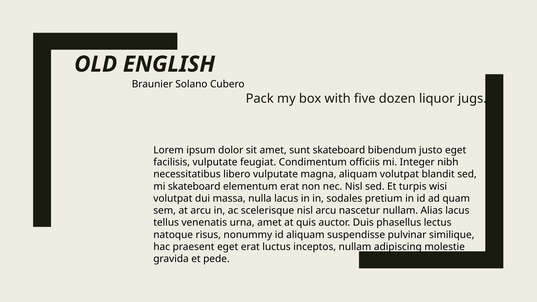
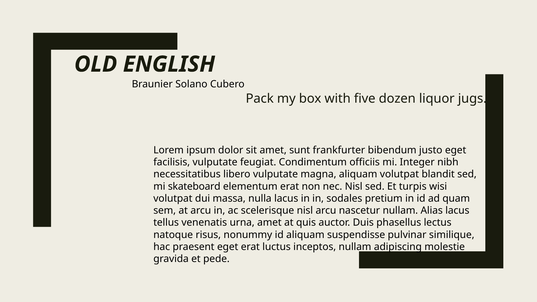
sunt skateboard: skateboard -> frankfurter
